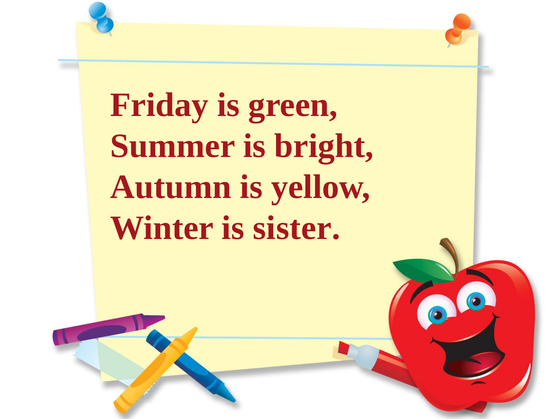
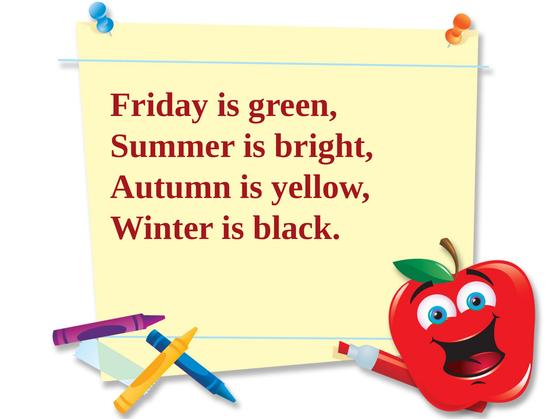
sister: sister -> black
